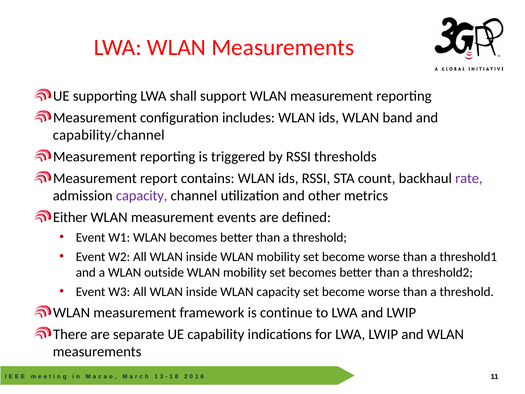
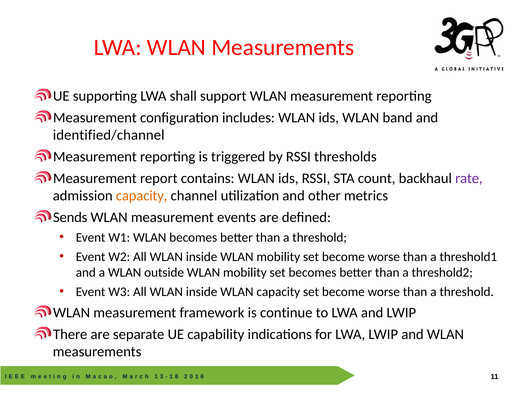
capability/channel: capability/channel -> identified/channel
capacity at (142, 196) colour: purple -> orange
Either: Either -> Sends
